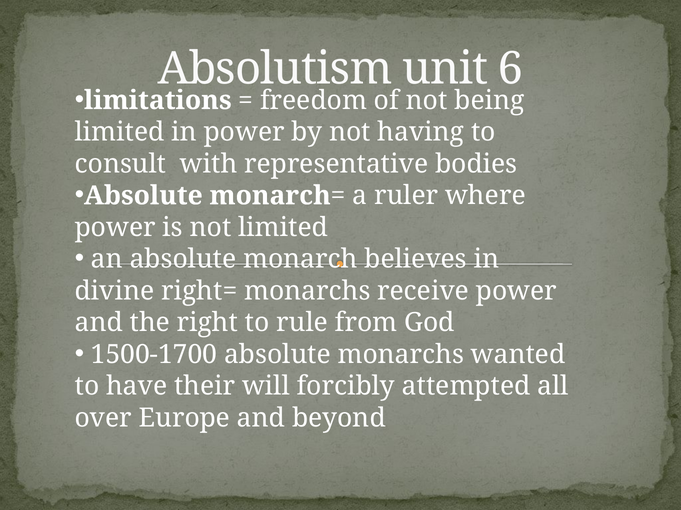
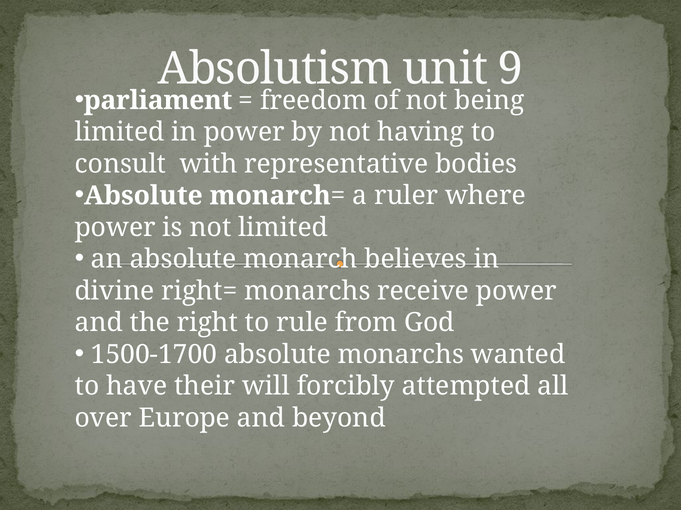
6: 6 -> 9
limitations: limitations -> parliament
